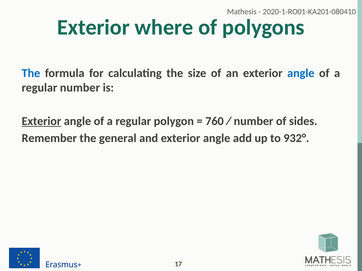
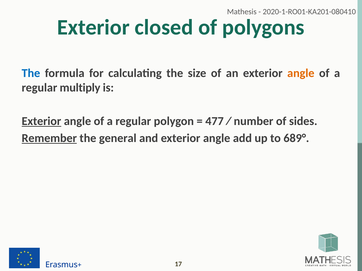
where: where -> closed
angle at (301, 73) colour: blue -> orange
regular number: number -> multiply
760: 760 -> 477
Remember underline: none -> present
932°: 932° -> 689°
